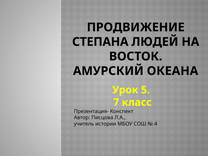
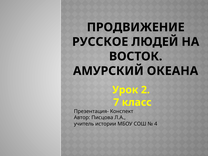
СТЕПАНА: СТЕПАНА -> РУССКОЕ
5: 5 -> 2
